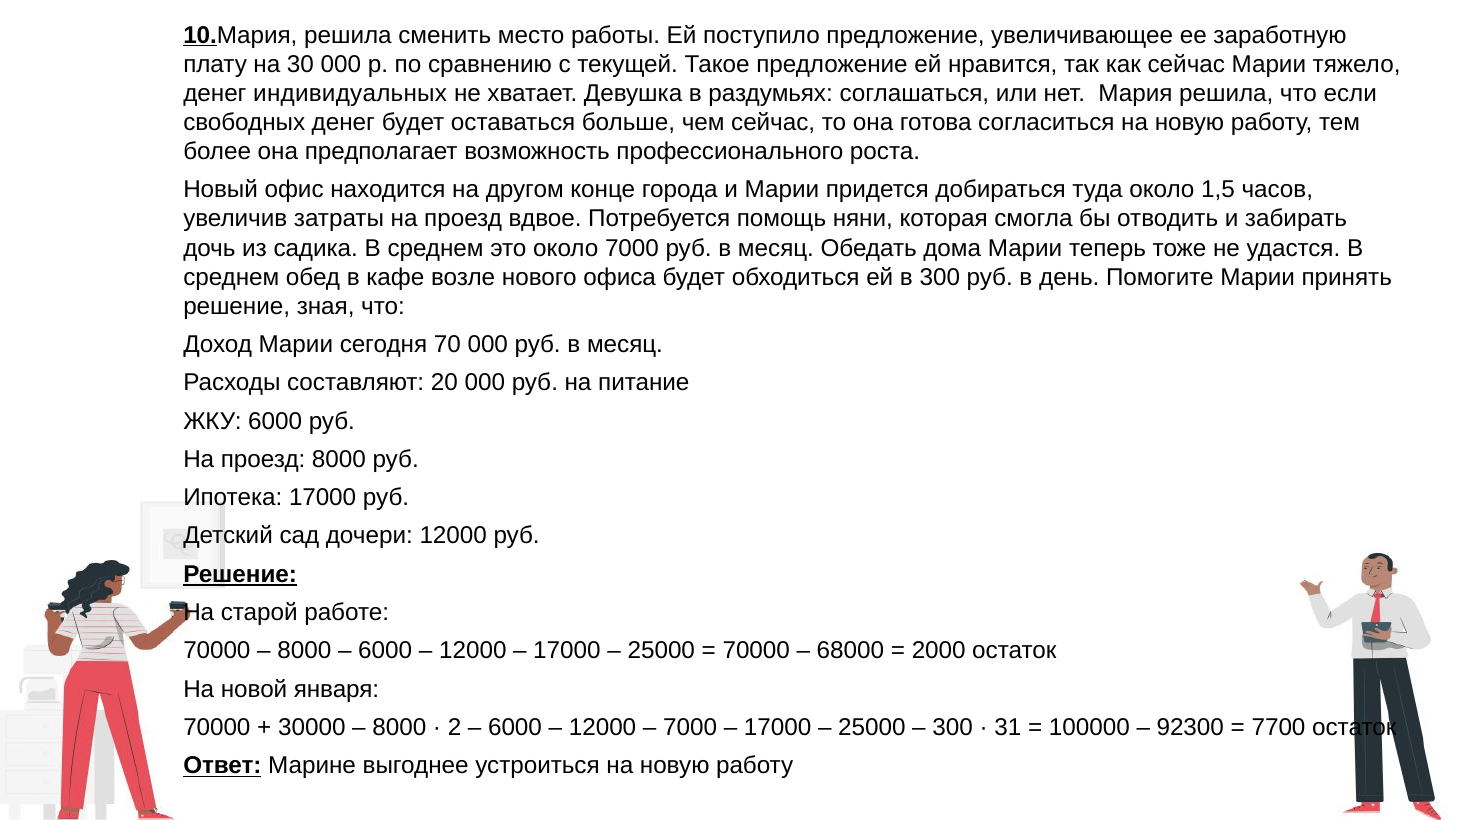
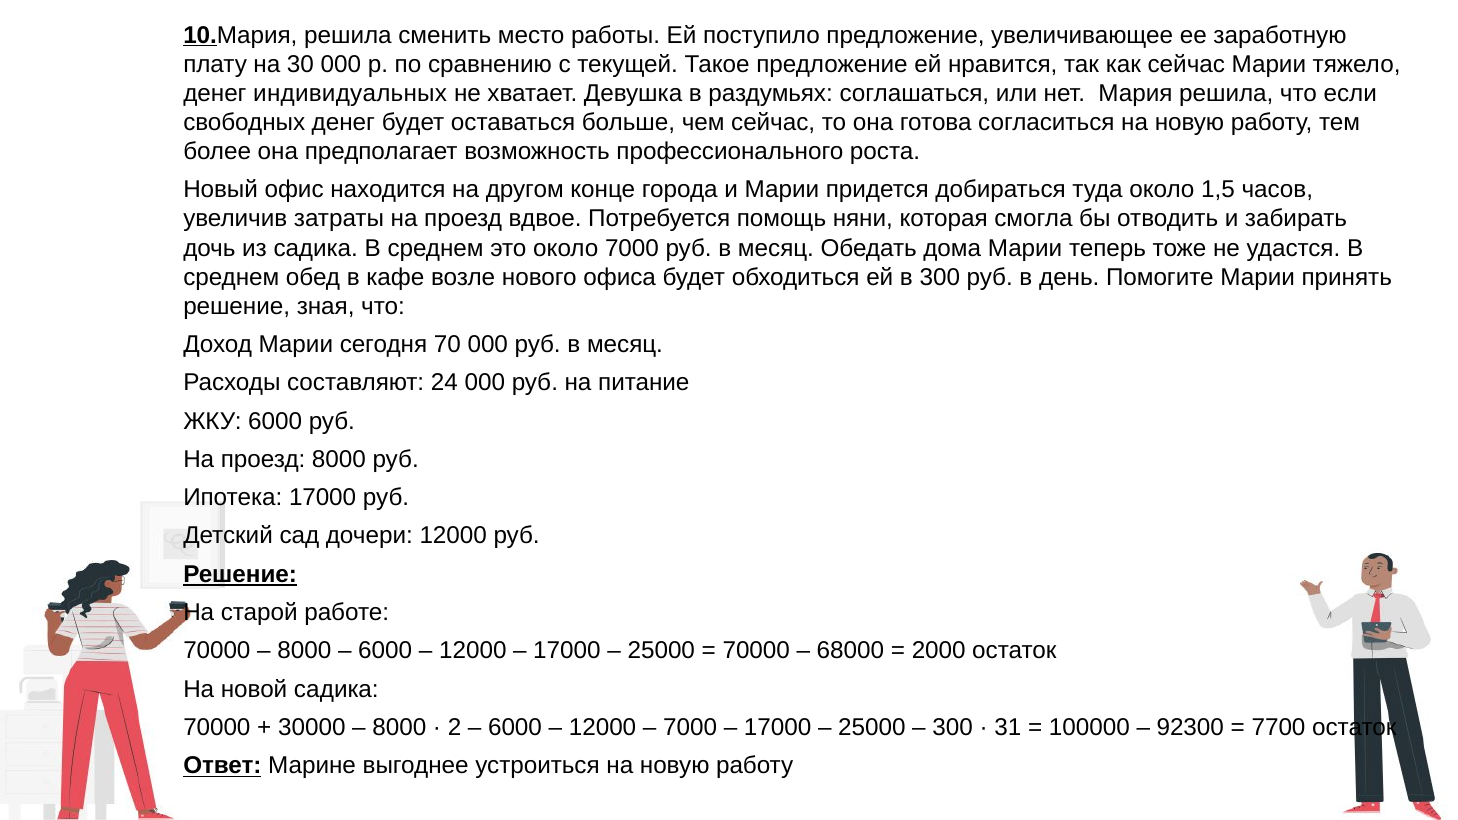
20: 20 -> 24
новой января: января -> садика
